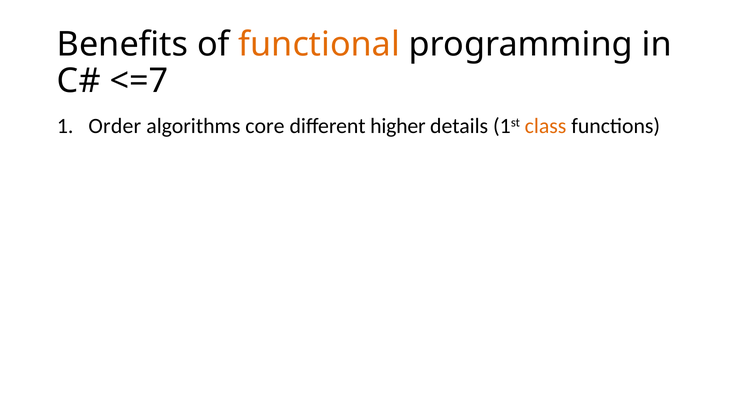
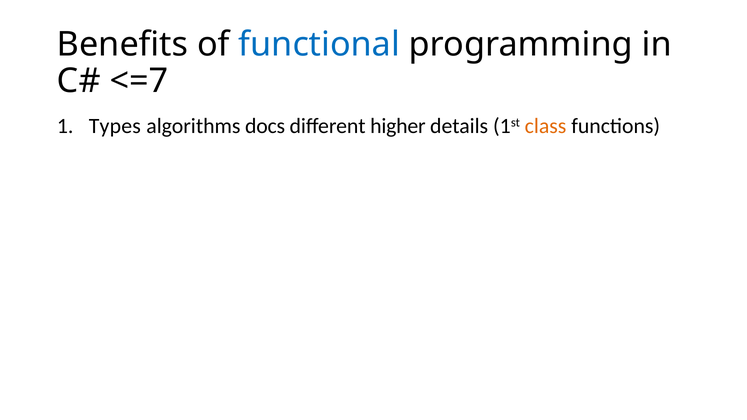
functional colour: orange -> blue
Order: Order -> Types
core: core -> docs
